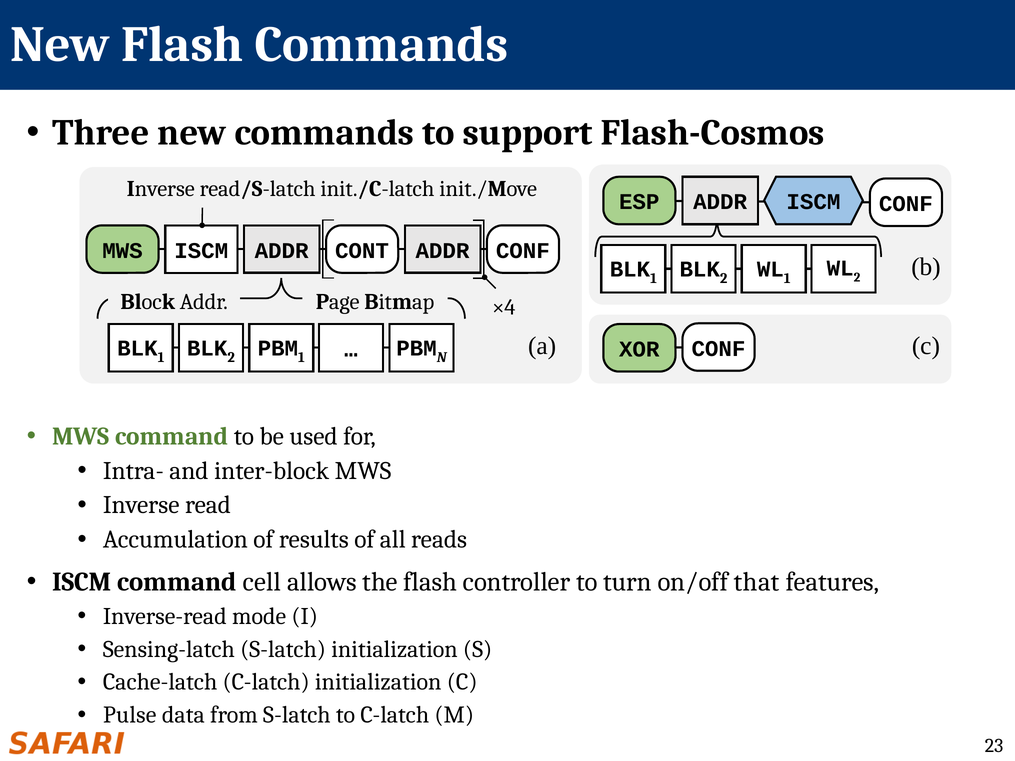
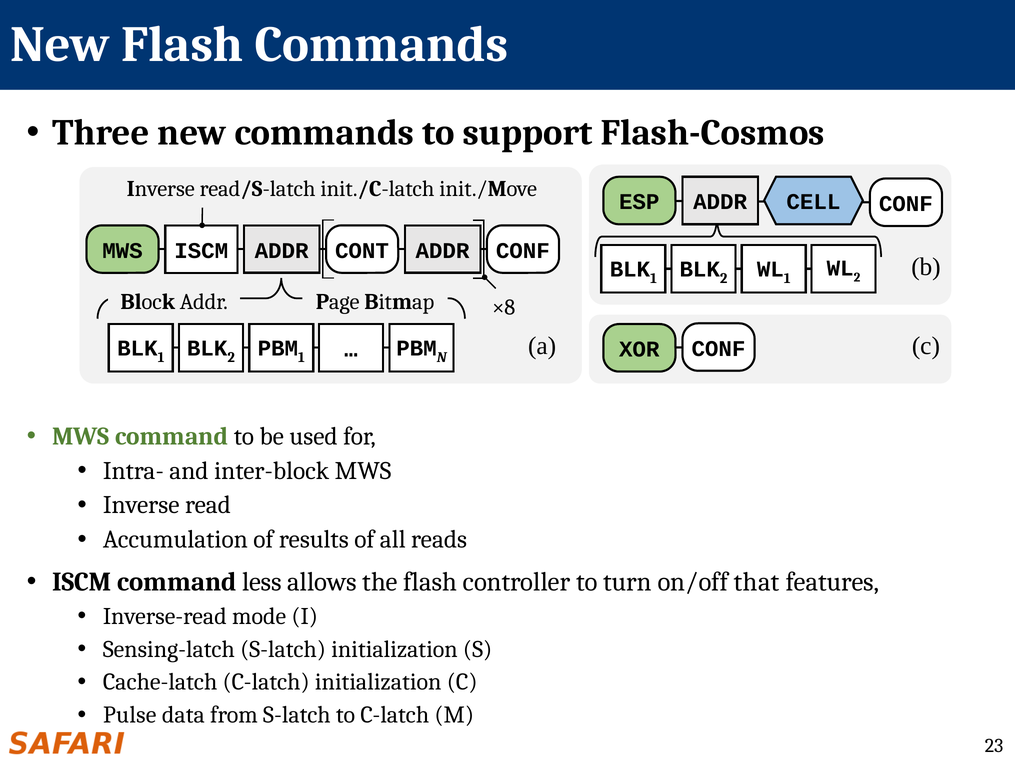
ADDR ISCM: ISCM -> CELL
×4: ×4 -> ×8
cell: cell -> less
